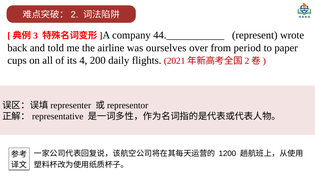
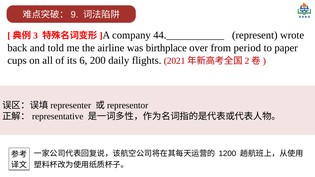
2 at (74, 15): 2 -> 9
ourselves: ourselves -> birthplace
4: 4 -> 6
